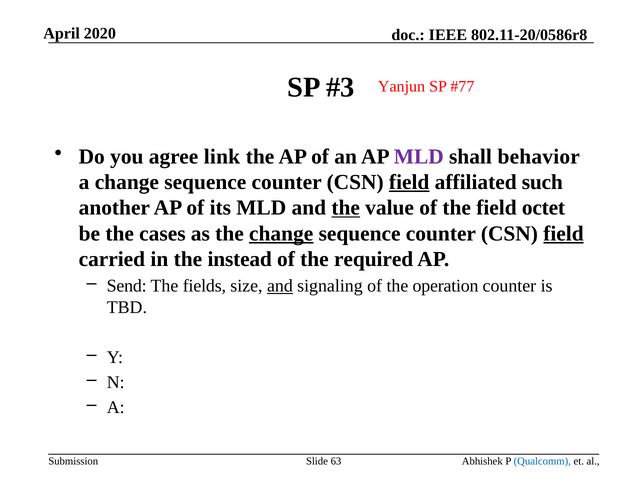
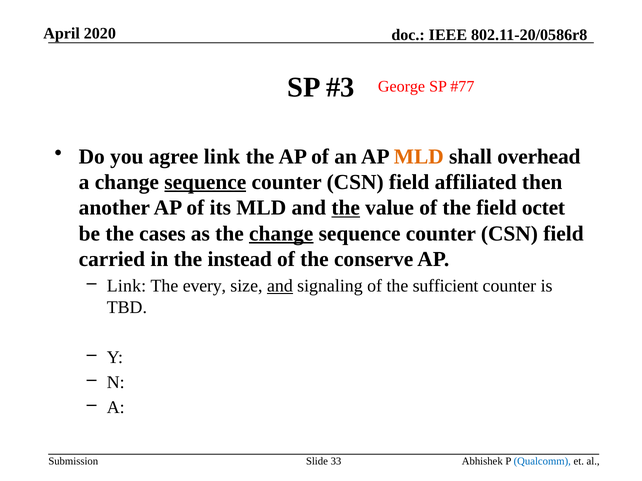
Yanjun: Yanjun -> George
MLD at (419, 157) colour: purple -> orange
behavior: behavior -> overhead
sequence at (205, 182) underline: none -> present
field at (409, 182) underline: present -> none
such: such -> then
field at (563, 234) underline: present -> none
required: required -> conserve
Send at (127, 286): Send -> Link
fields: fields -> every
operation: operation -> sufficient
63: 63 -> 33
